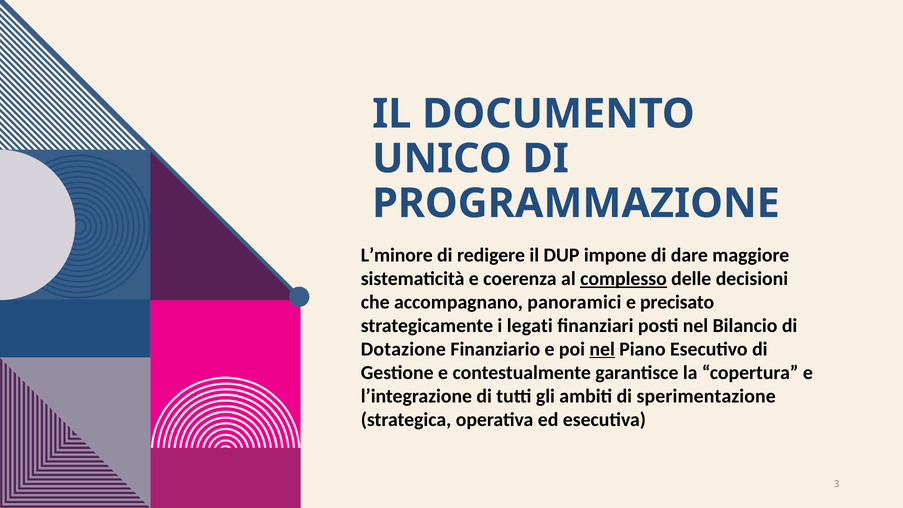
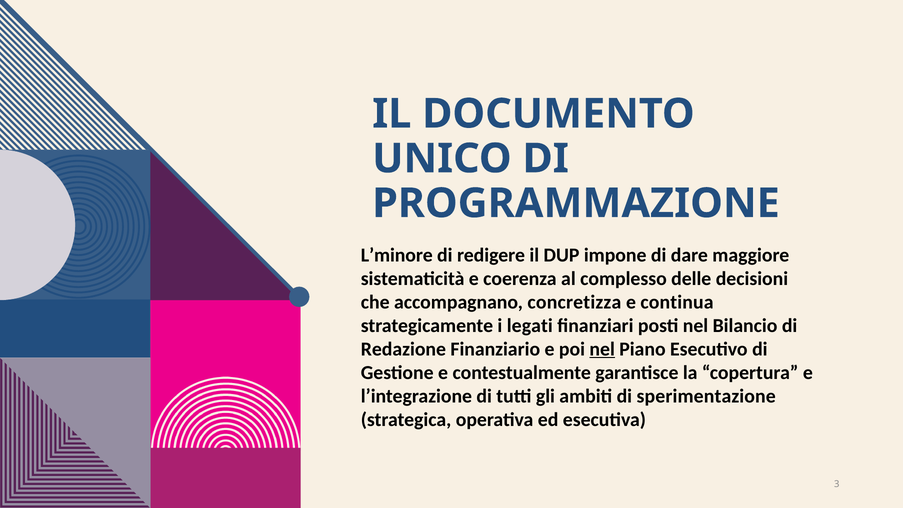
complesso underline: present -> none
panoramici: panoramici -> concretizza
precisato: precisato -> continua
Dotazione: Dotazione -> Redazione
